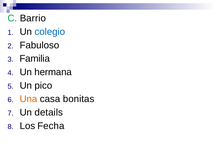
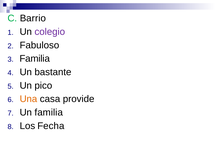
colegio colour: blue -> purple
hermana: hermana -> bastante
bonitas: bonitas -> provide
Un details: details -> familia
